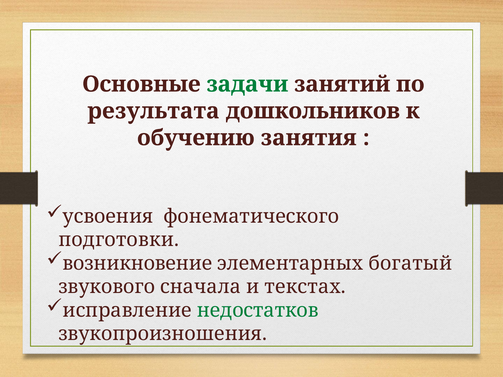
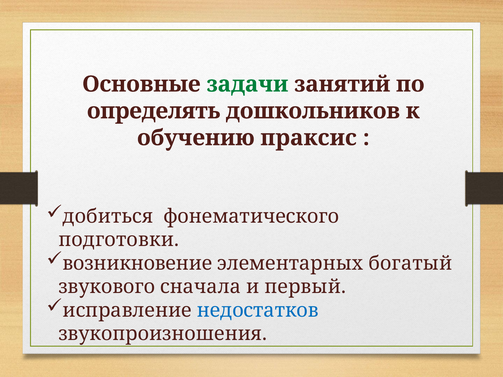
результата: результата -> определять
занятия: занятия -> праксис
усвоения: усвоения -> добиться
текстах: текстах -> первый
недостатков colour: green -> blue
